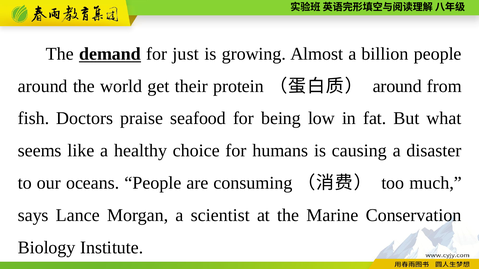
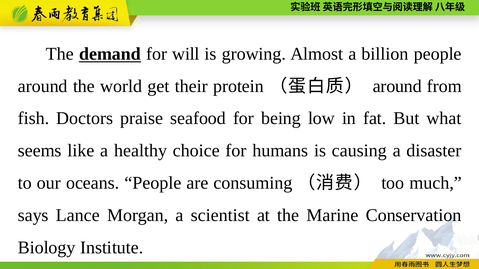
just: just -> will
